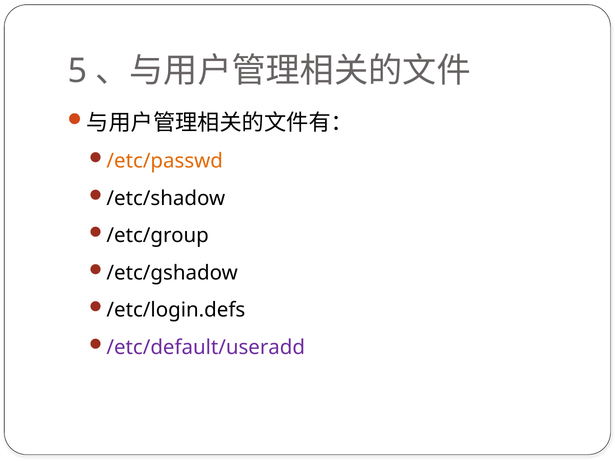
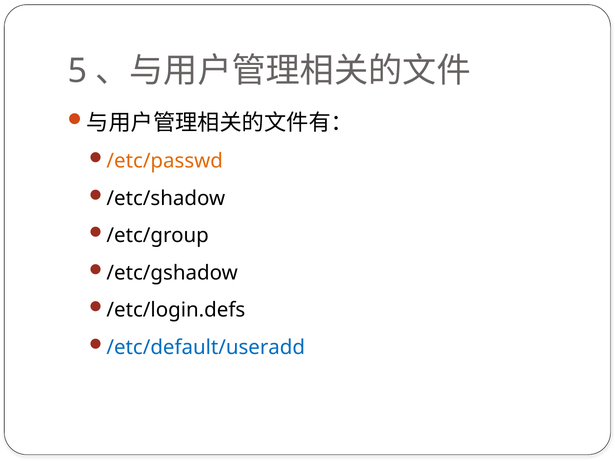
/etc/default/useradd colour: purple -> blue
